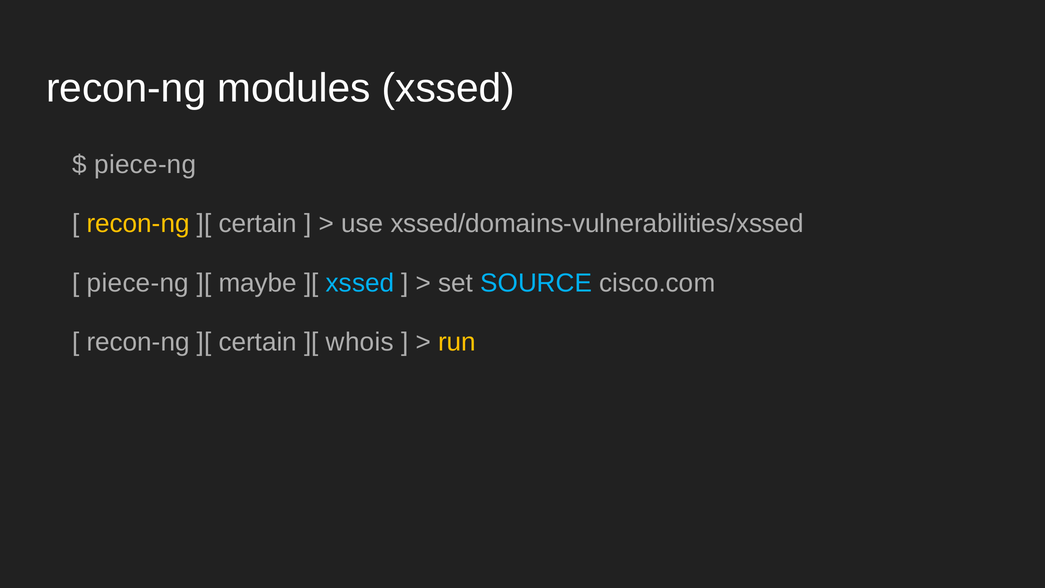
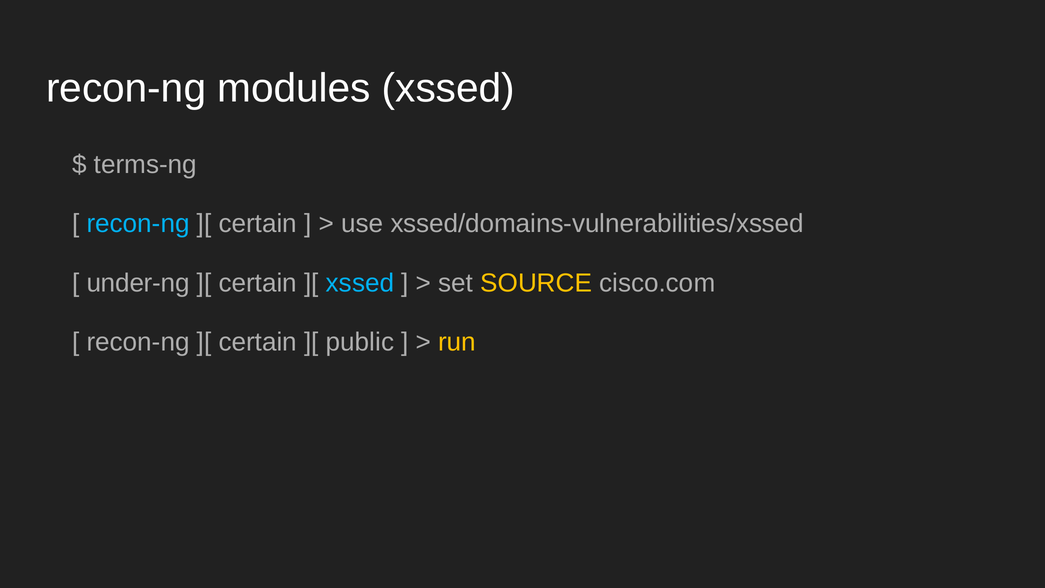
piece-ng at (145, 164): piece-ng -> terms-ng
recon-ng at (138, 224) colour: yellow -> light blue
piece-ng at (138, 283): piece-ng -> under-ng
maybe at (258, 283): maybe -> certain
SOURCE colour: light blue -> yellow
whois: whois -> public
